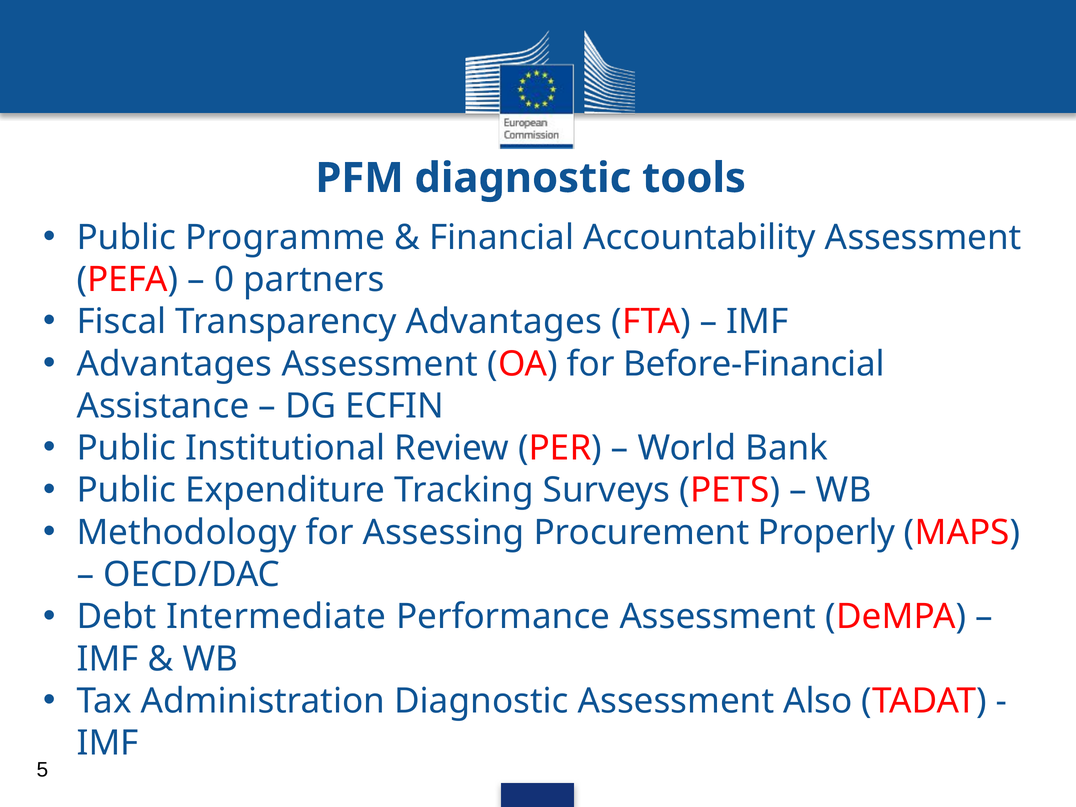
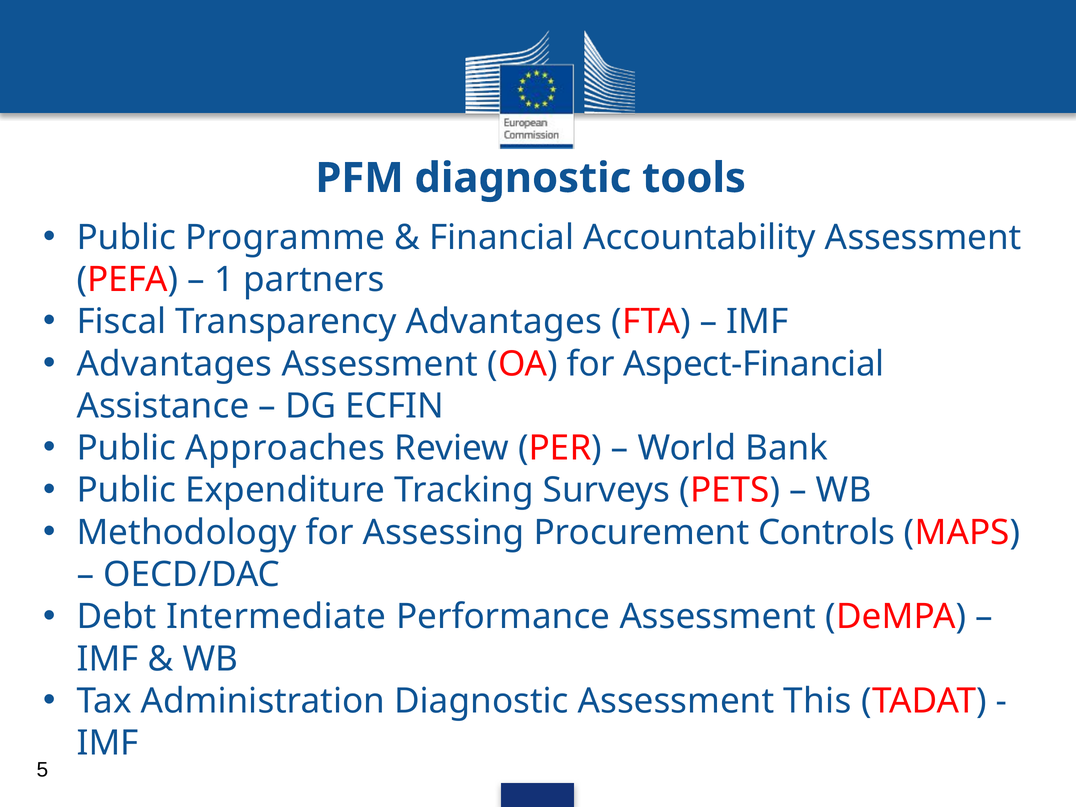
0: 0 -> 1
Before-Financial: Before-Financial -> Aspect-Financial
Institutional: Institutional -> Approaches
Properly: Properly -> Controls
Also: Also -> This
